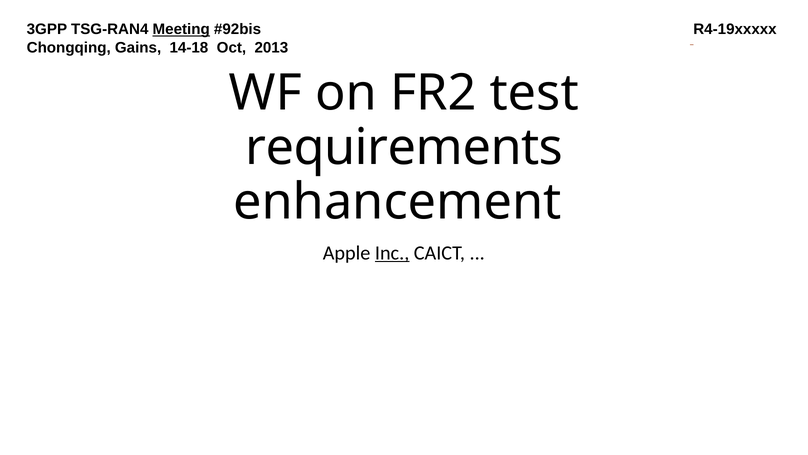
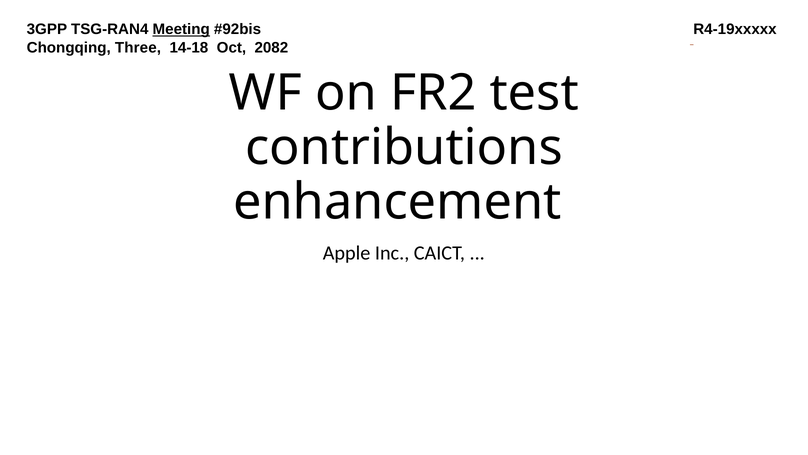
Gains: Gains -> Three
2013: 2013 -> 2082
requirements: requirements -> contributions
Inc underline: present -> none
